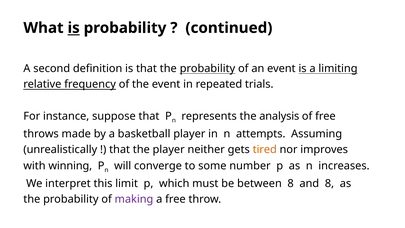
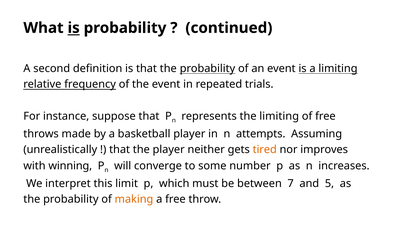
the analysis: analysis -> limiting
between 8: 8 -> 7
and 8: 8 -> 5
making colour: purple -> orange
